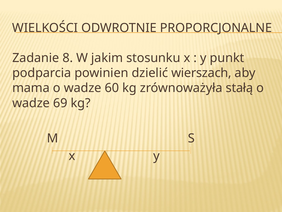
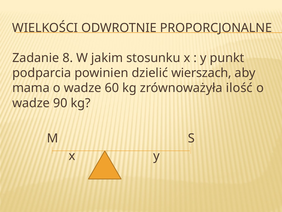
stałą: stałą -> ilość
69: 69 -> 90
